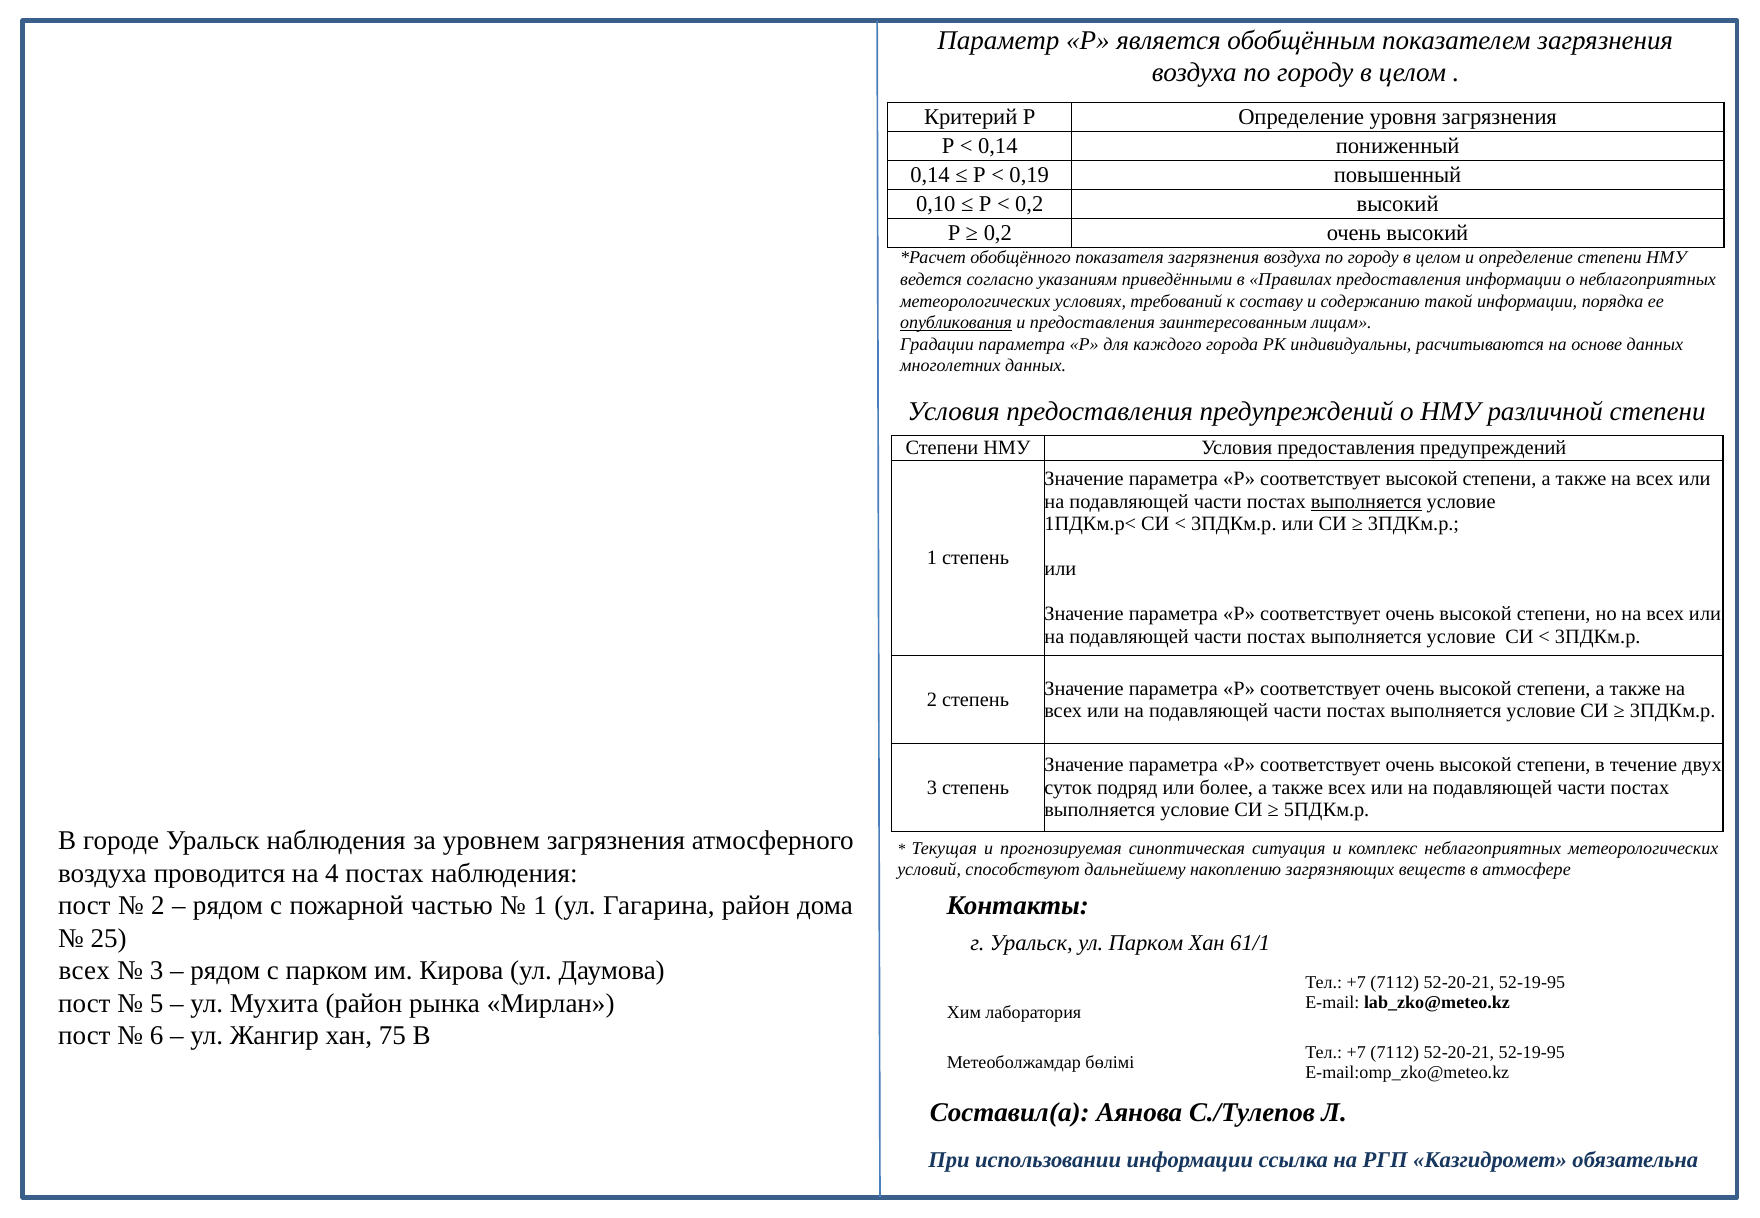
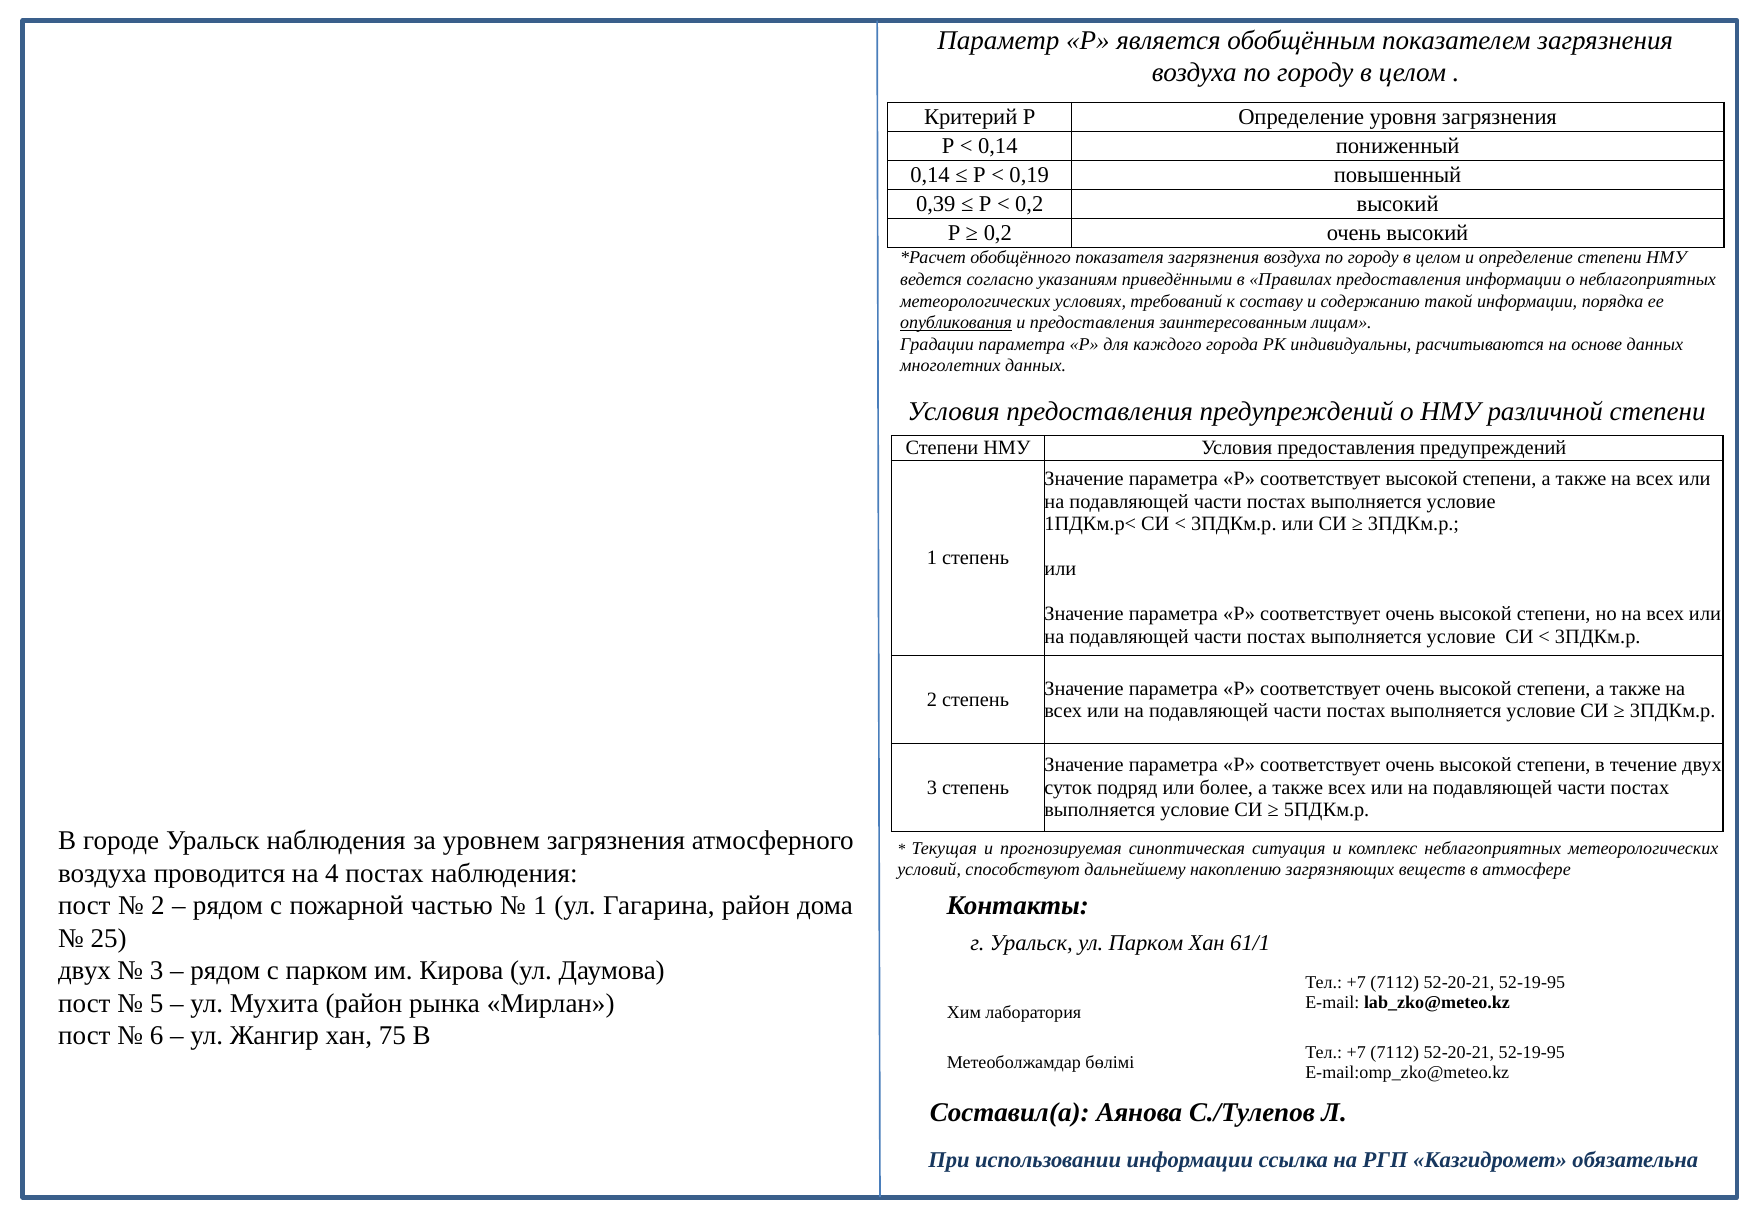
0,10: 0,10 -> 0,39
выполняется at (1366, 502) underline: present -> none
всех at (84, 971): всех -> двух
